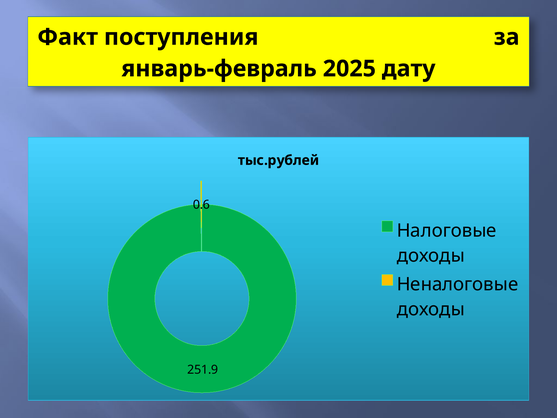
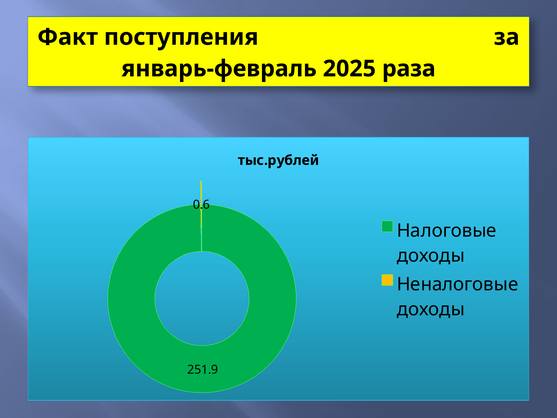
дату: дату -> раза
